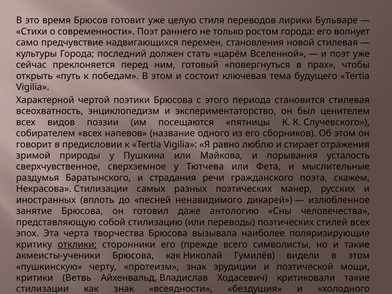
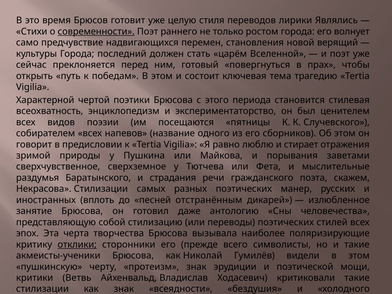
Бульваре: Бульваре -> Являлись
современности underline: none -> present
новой стилевая: стилевая -> верящий
будущего: будущего -> трагедию
усталость: усталость -> заветами
ненавидимого: ненавидимого -> отстранённым
